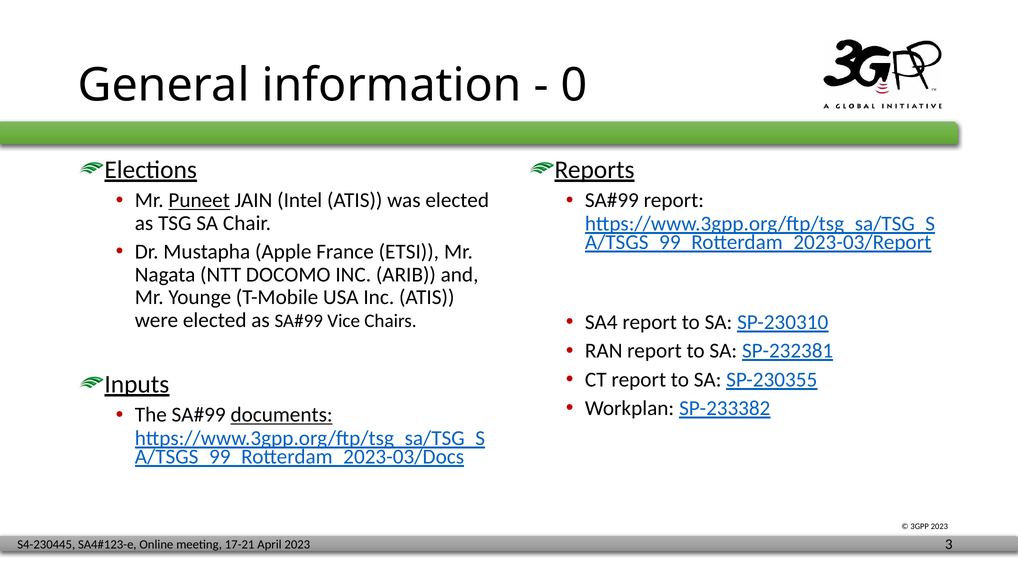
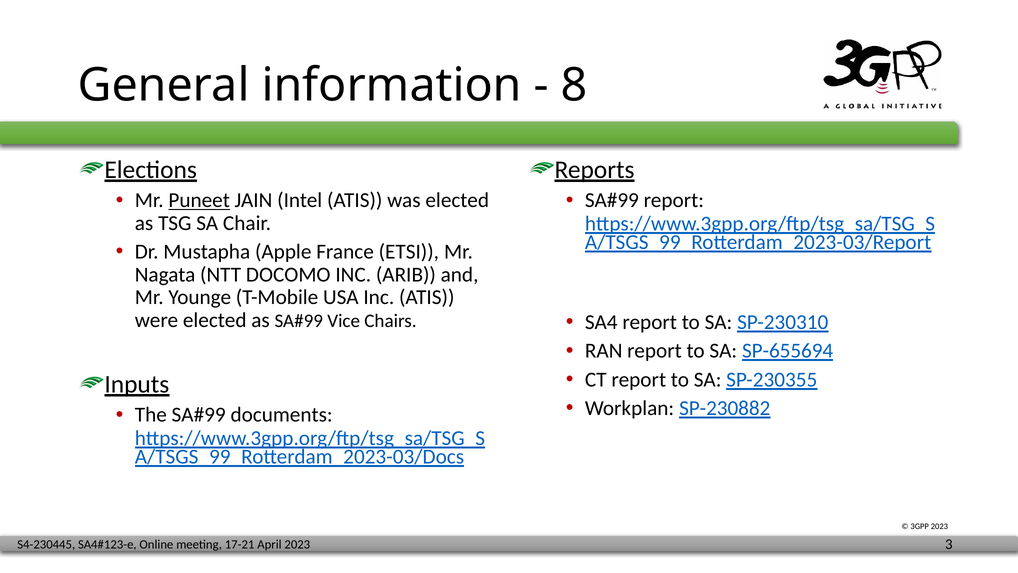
0: 0 -> 8
SP-232381: SP-232381 -> SP-655694
SP-233382: SP-233382 -> SP-230882
documents underline: present -> none
